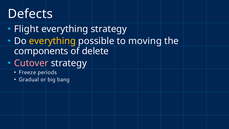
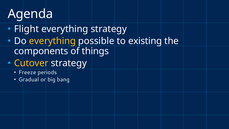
Defects: Defects -> Agenda
moving: moving -> existing
delete: delete -> things
Cutover colour: pink -> yellow
